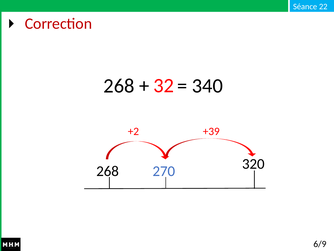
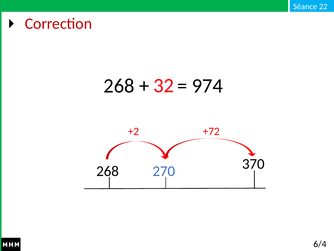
340: 340 -> 974
+39: +39 -> +72
320: 320 -> 370
6/9: 6/9 -> 6/4
